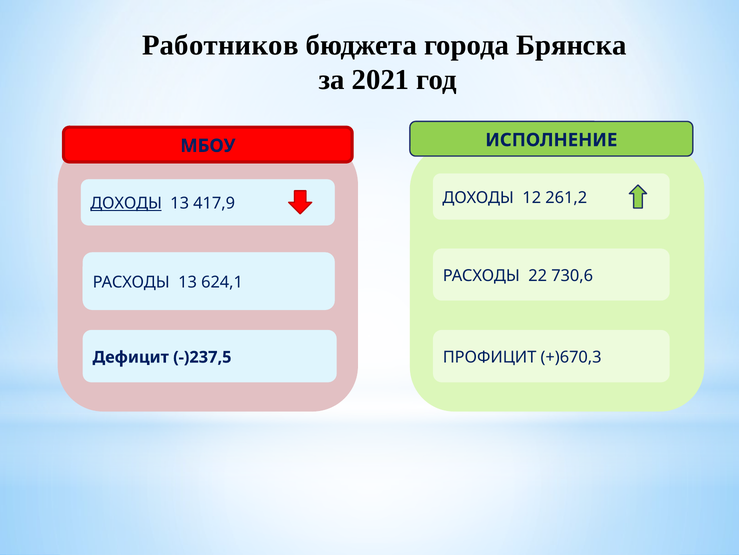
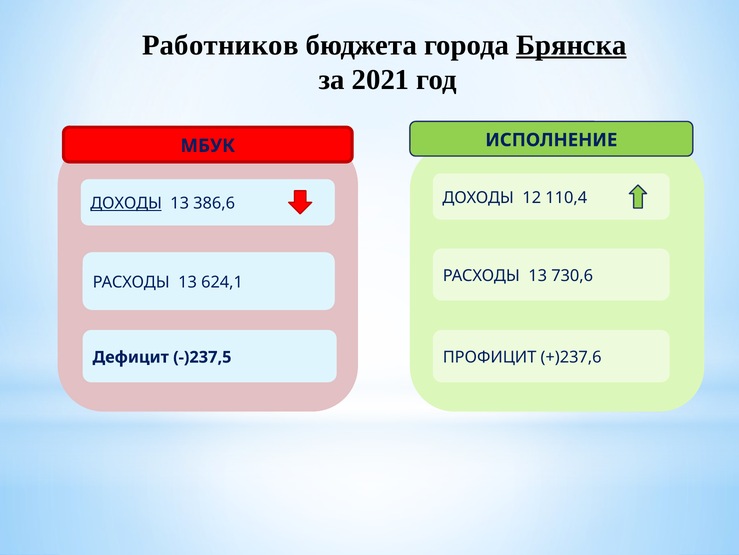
Брянска underline: none -> present
МБОУ: МБОУ -> МБУК
261,2: 261,2 -> 110,4
417,9: 417,9 -> 386,6
22 at (538, 275): 22 -> 13
+)670,3: +)670,3 -> +)237,6
